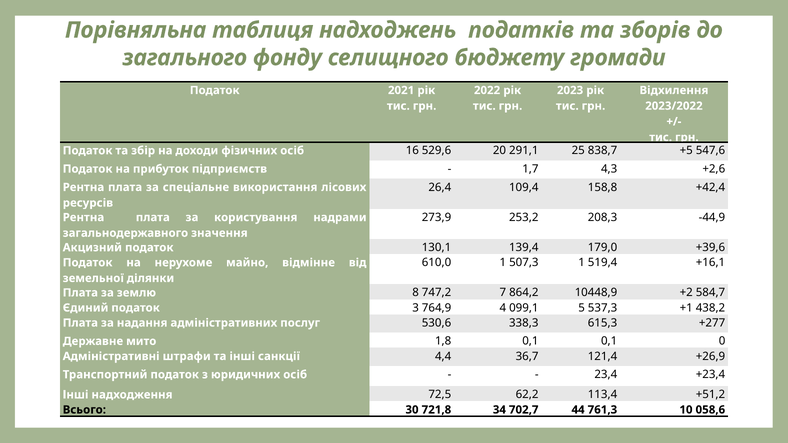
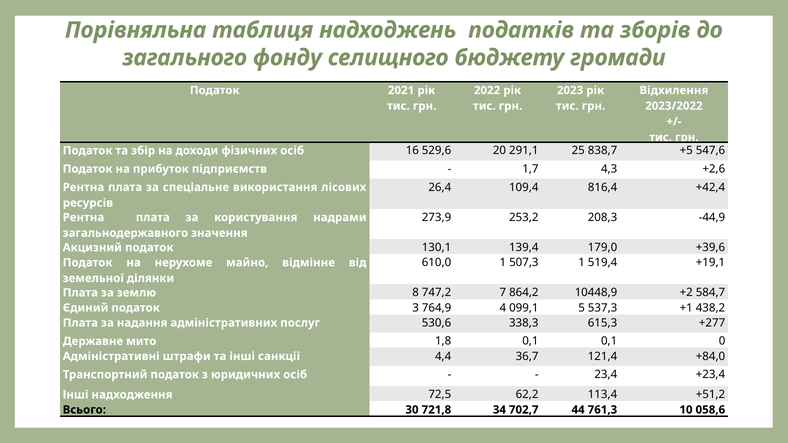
158,8: 158,8 -> 816,4
+16,1: +16,1 -> +19,1
+26,9: +26,9 -> +84,0
